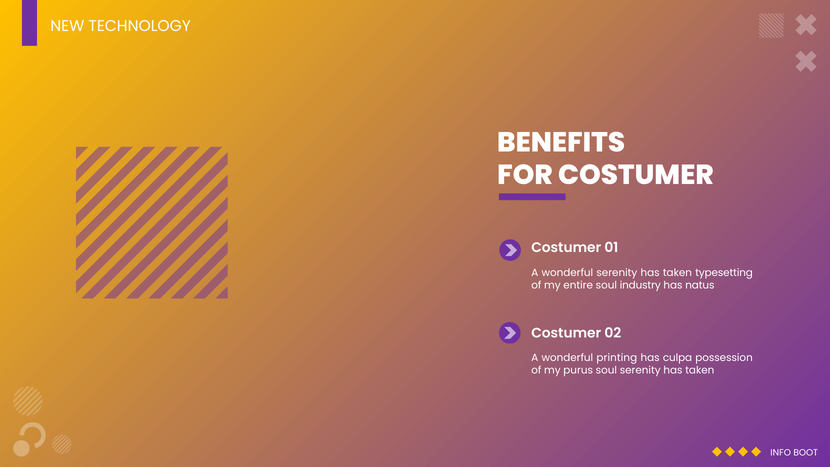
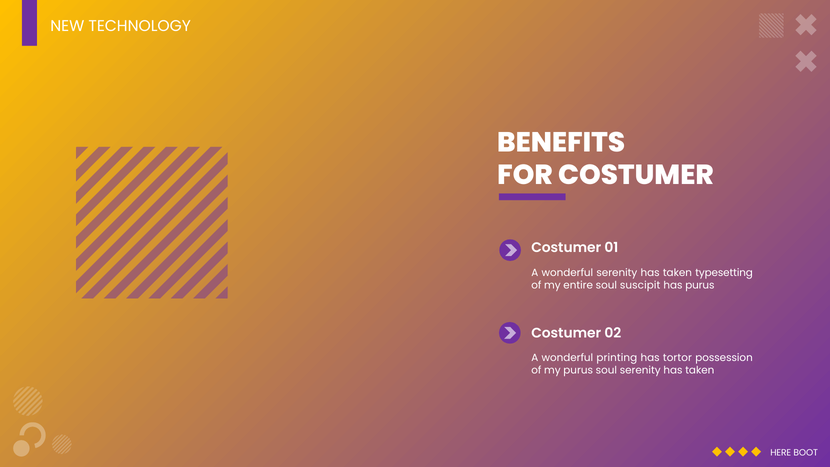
industry: industry -> suscipit
has natus: natus -> purus
culpa: culpa -> tortor
INFO: INFO -> HERE
